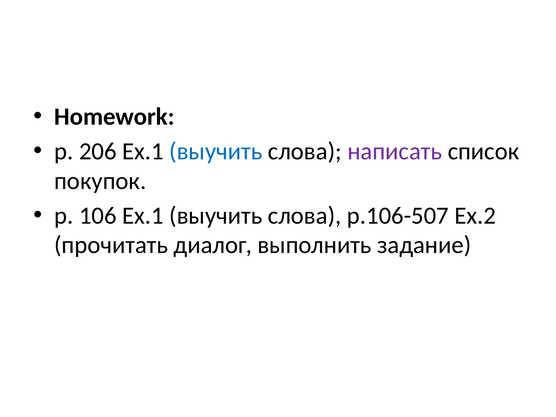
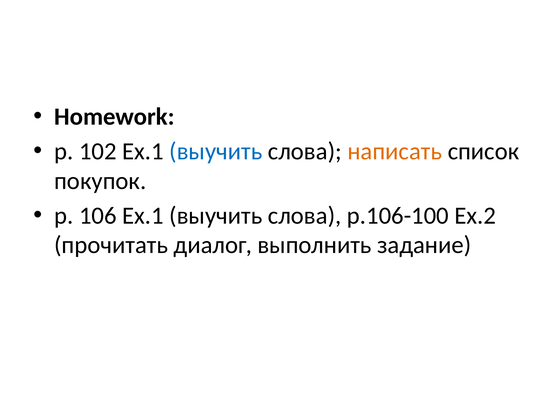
206: 206 -> 102
написать colour: purple -> orange
p.106-507: p.106-507 -> p.106-100
